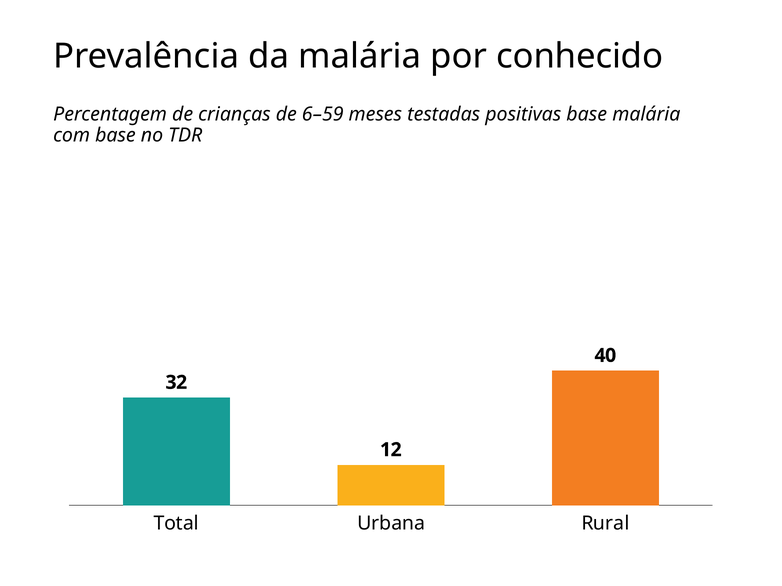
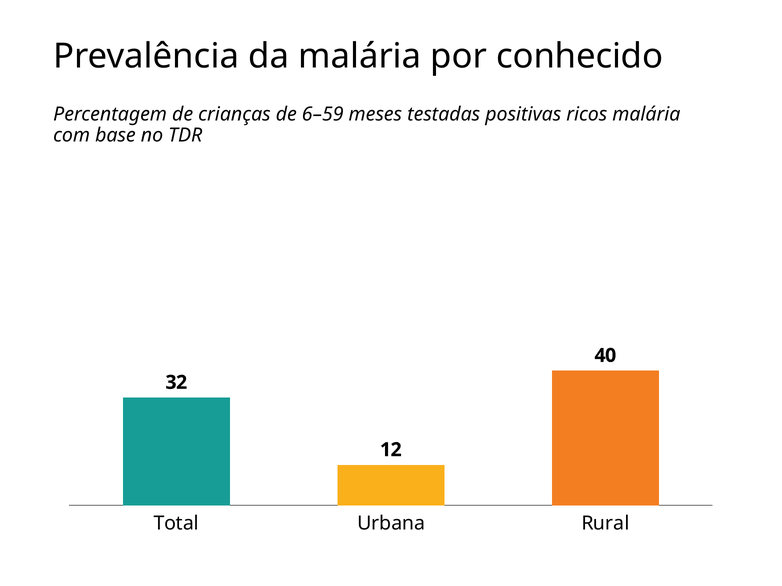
positivas base: base -> ricos
